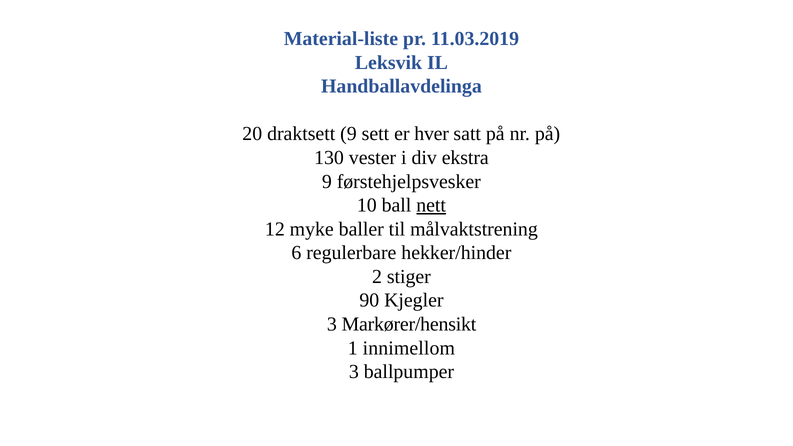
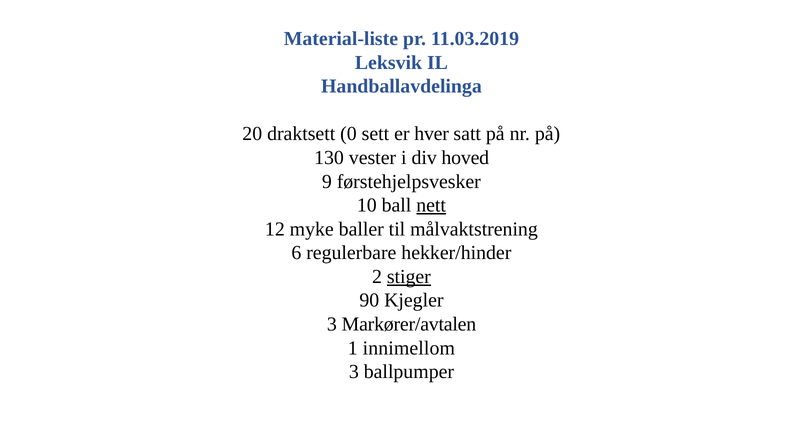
draktsett 9: 9 -> 0
ekstra: ekstra -> hoved
stiger underline: none -> present
Markører/hensikt: Markører/hensikt -> Markører/avtalen
